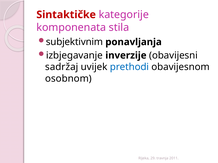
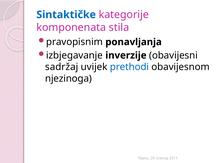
Sintaktičke colour: red -> blue
subjektivnim: subjektivnim -> pravopisnim
osobnom: osobnom -> njezinoga
